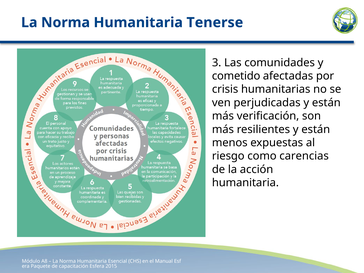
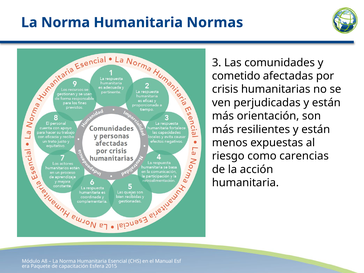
Tenerse: Tenerse -> Normas
verificación: verificación -> orientación
